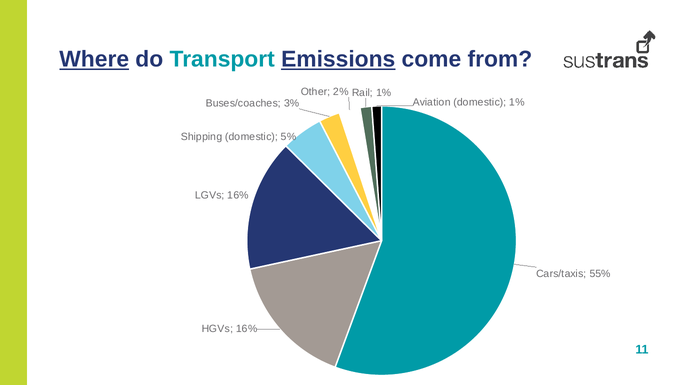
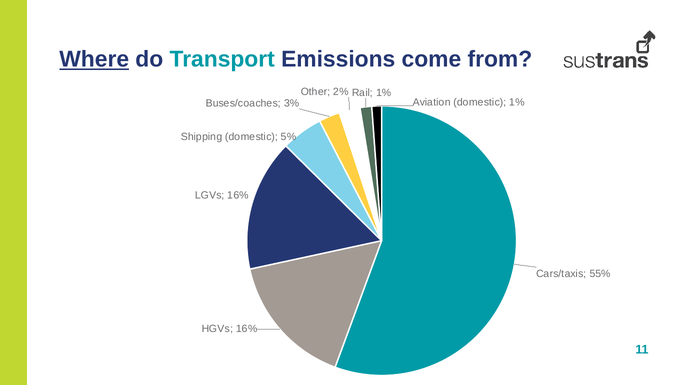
Emissions underline: present -> none
